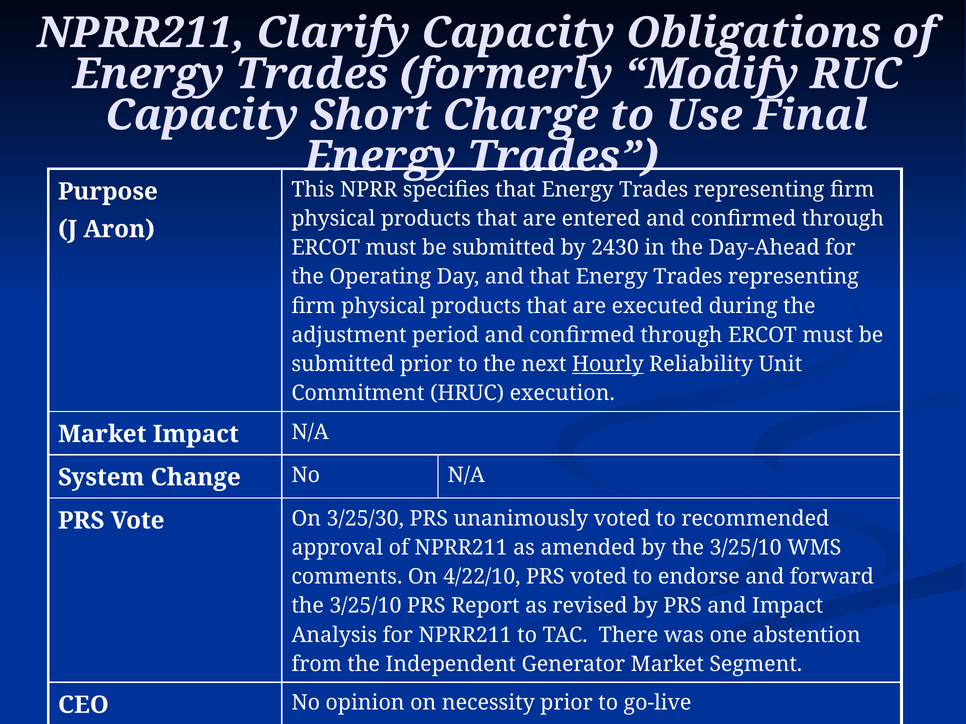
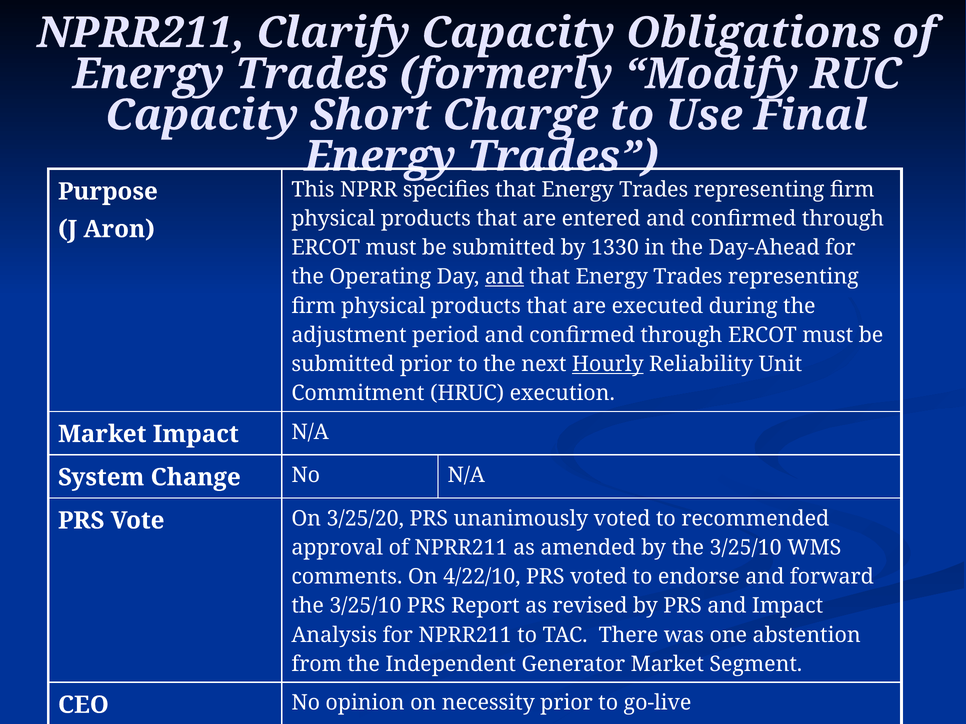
2430: 2430 -> 1330
and at (504, 277) underline: none -> present
3/25/30: 3/25/30 -> 3/25/20
